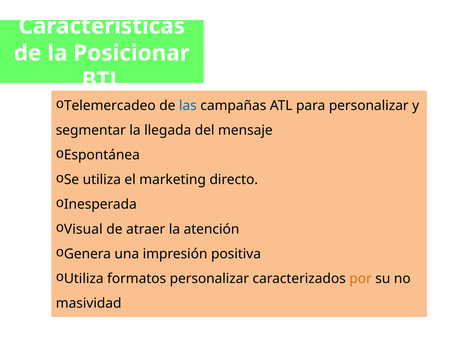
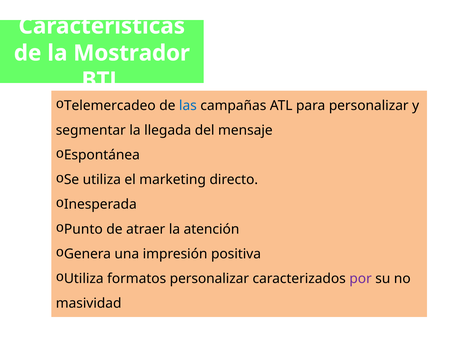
Posicionar: Posicionar -> Mostrador
Visual: Visual -> Punto
por colour: orange -> purple
